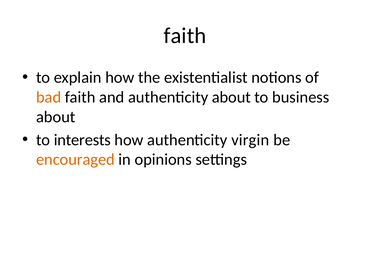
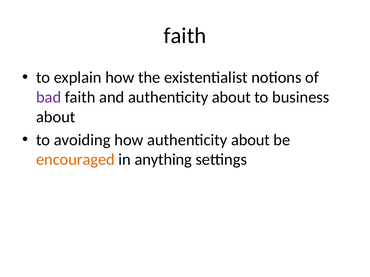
bad colour: orange -> purple
interests: interests -> avoiding
how authenticity virgin: virgin -> about
opinions: opinions -> anything
